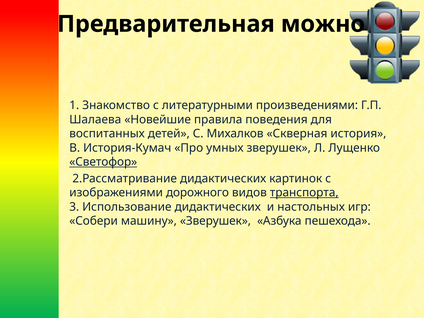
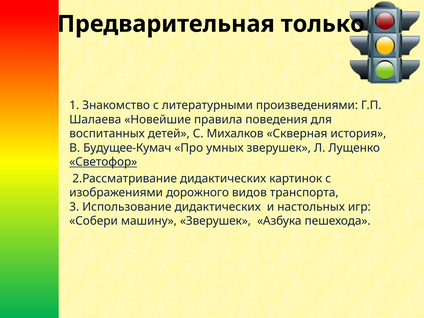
можно: можно -> только
История-Кумач: История-Кумач -> Будущее-Кумач
транспорта underline: present -> none
